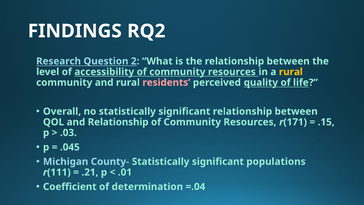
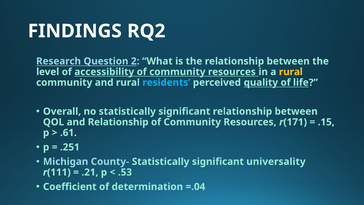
residents colour: pink -> light blue
.03: .03 -> .61
.045: .045 -> .251
populations: populations -> universality
.01: .01 -> .53
